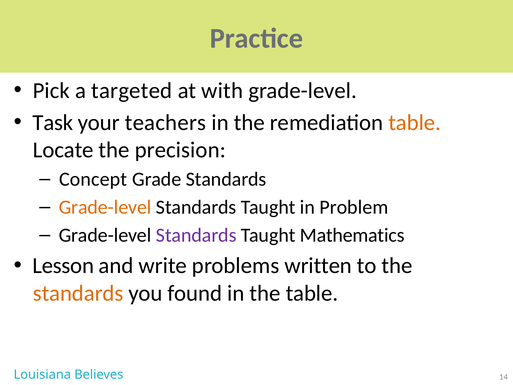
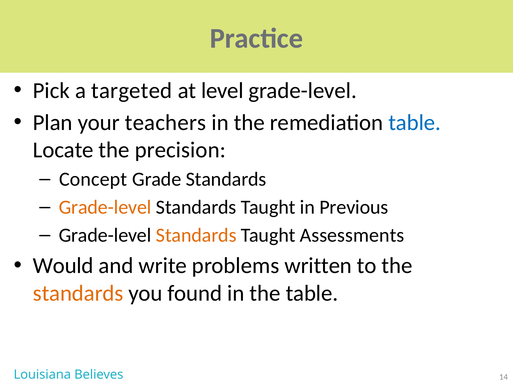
with: with -> level
Task: Task -> Plan
table at (415, 122) colour: orange -> blue
Problem: Problem -> Previous
Standards at (196, 235) colour: purple -> orange
Mathematics: Mathematics -> Assessments
Lesson: Lesson -> Would
